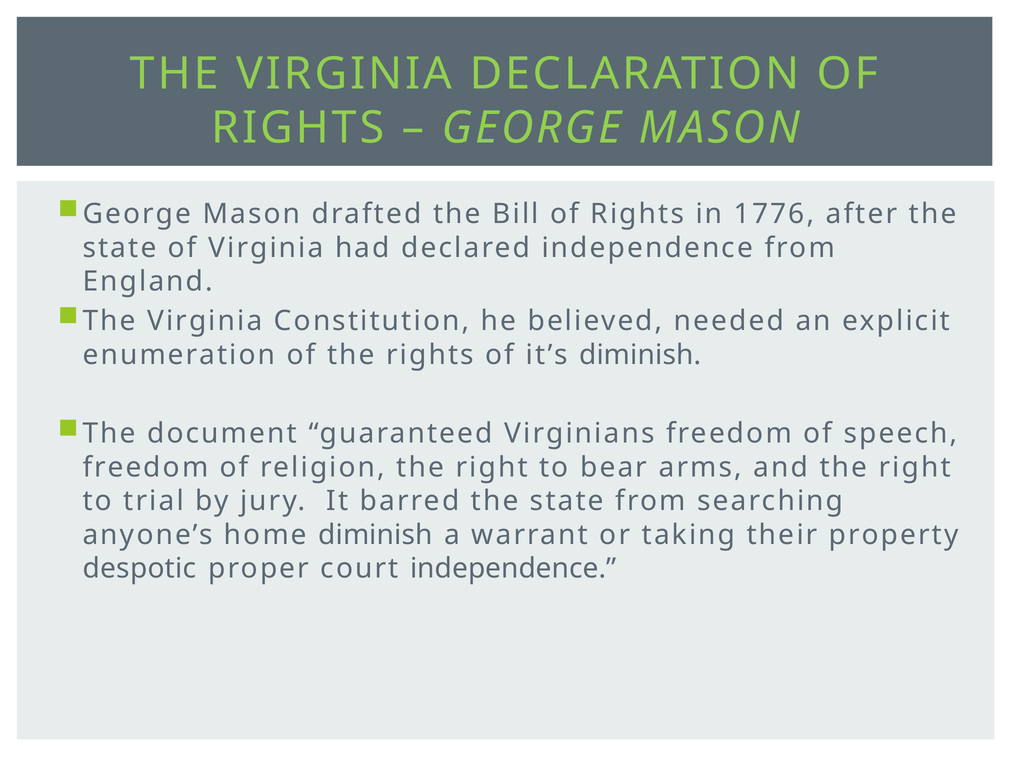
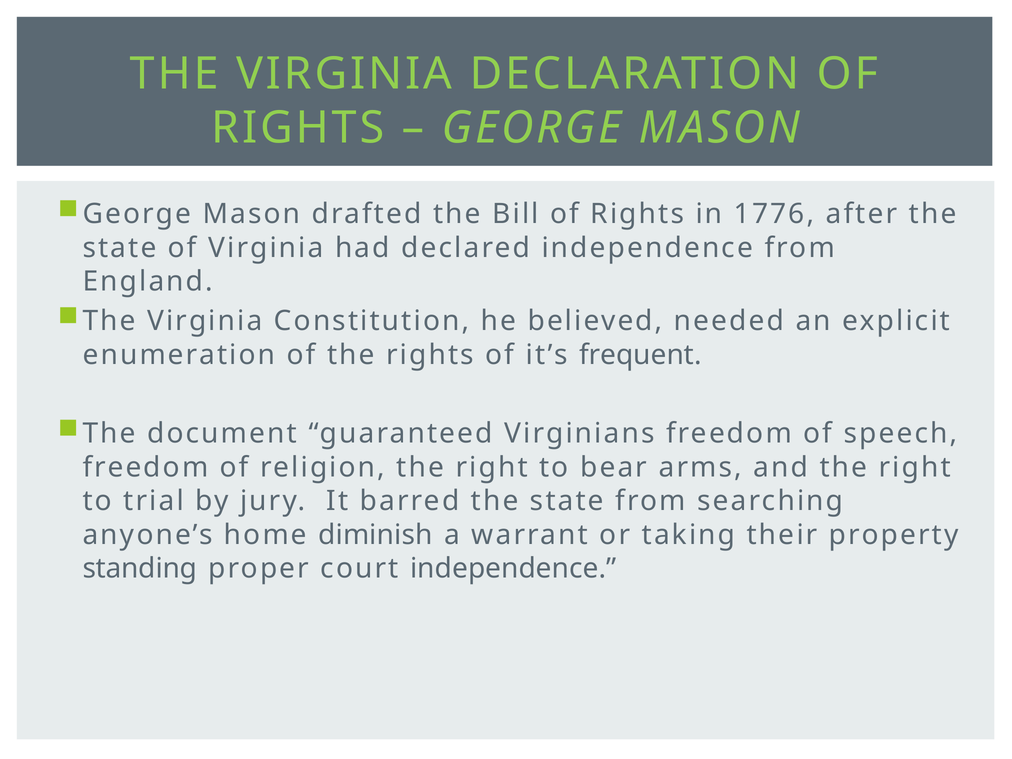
it’s diminish: diminish -> frequent
despotic: despotic -> standing
